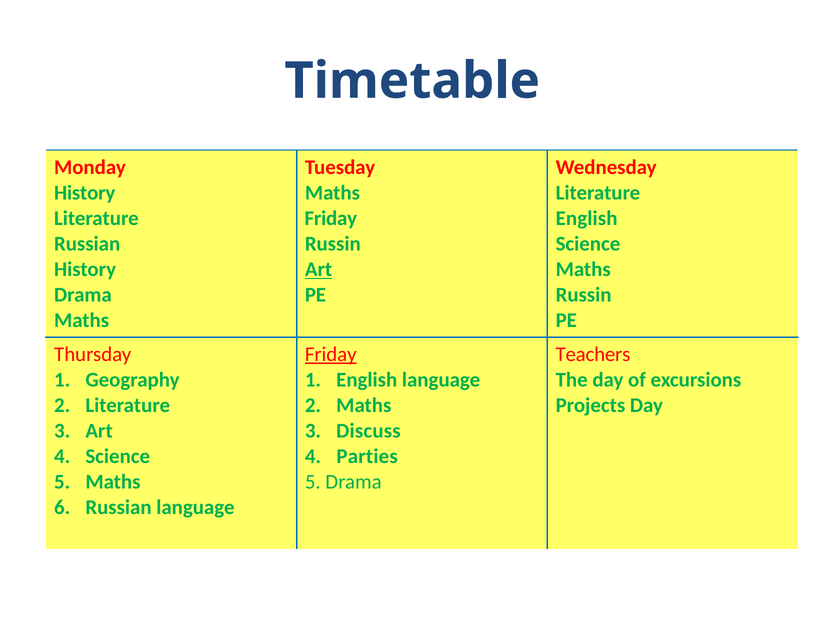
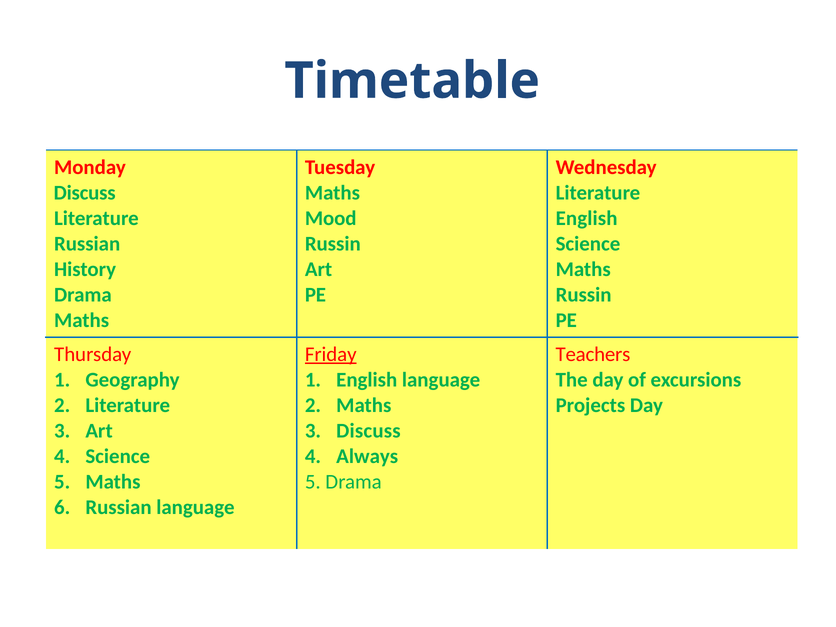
History at (85, 193): History -> Discuss
Friday at (331, 218): Friday -> Mood
Art at (319, 269) underline: present -> none
Parties: Parties -> Always
